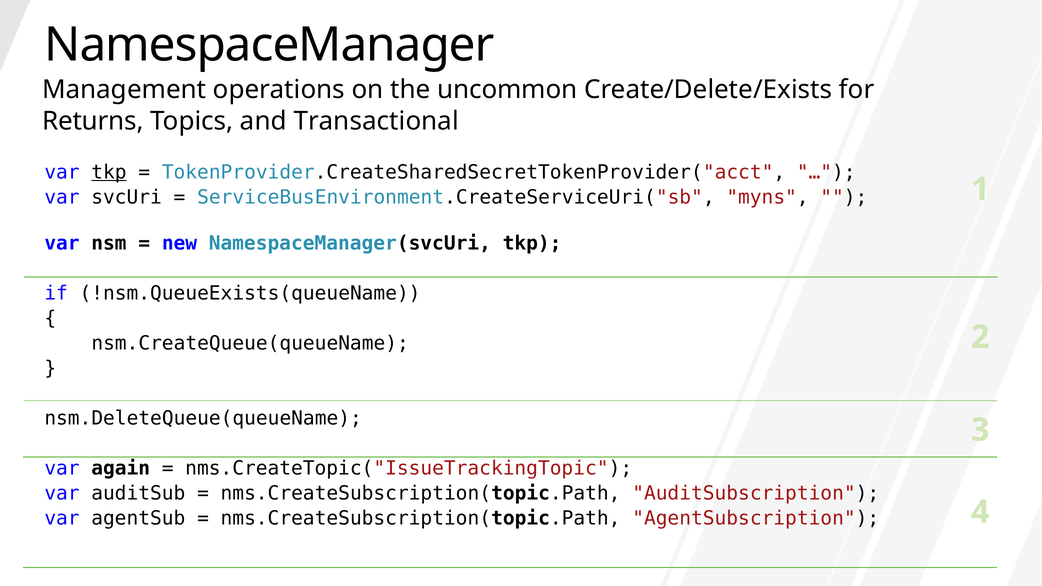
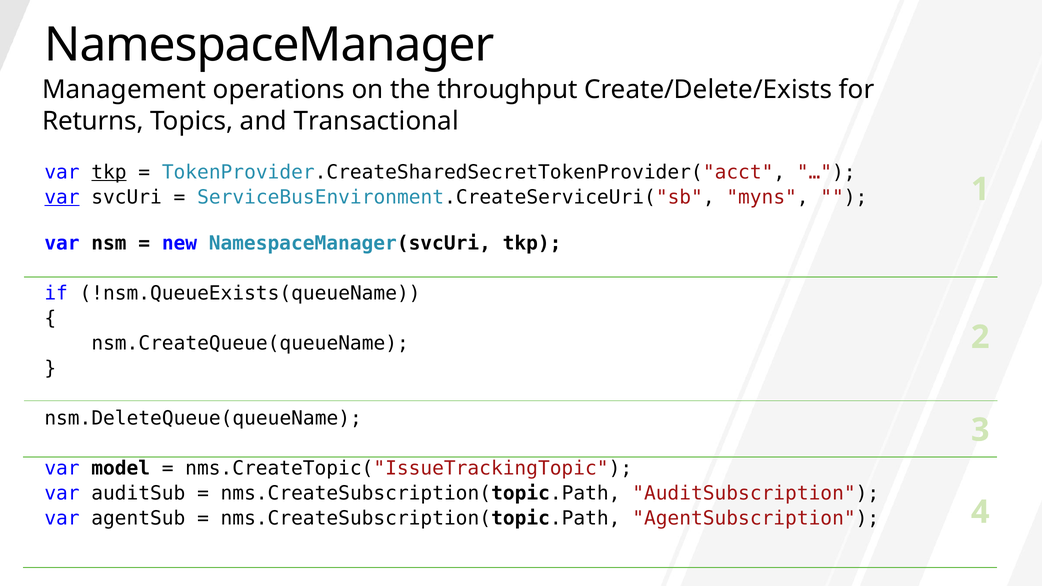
uncommon: uncommon -> throughput
var at (62, 197) underline: none -> present
again: again -> model
